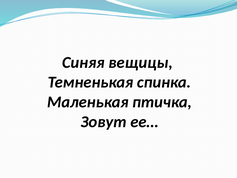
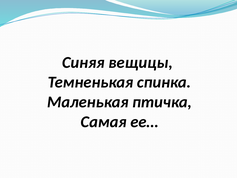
Зовут: Зовут -> Самая
